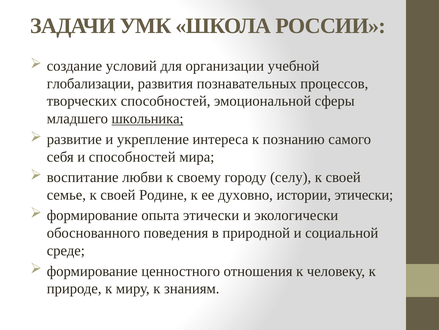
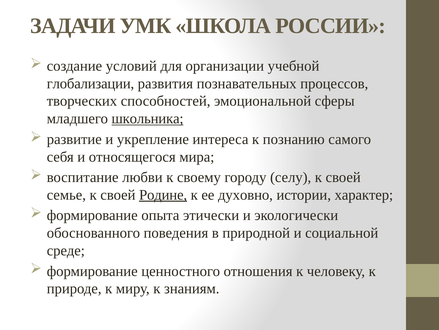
и способностей: способностей -> относящегося
Родине underline: none -> present
истории этически: этически -> характер
